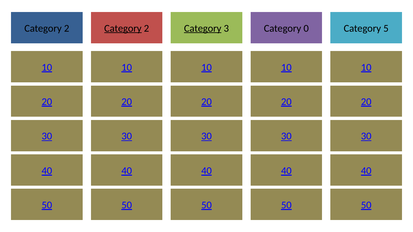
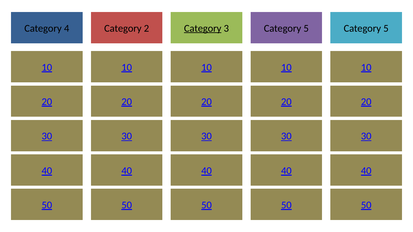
2 at (67, 28): 2 -> 4
Category at (123, 28) underline: present -> none
0 at (306, 28): 0 -> 5
